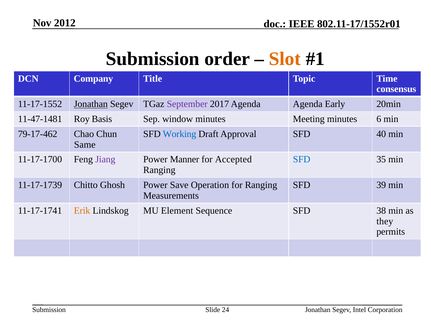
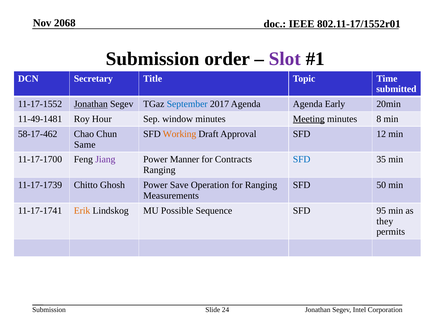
2012: 2012 -> 2068
Slot colour: orange -> purple
Company: Company -> Secretary
consensus: consensus -> submitted
September colour: purple -> blue
11-47-1481: 11-47-1481 -> 11-49-1481
Basis: Basis -> Hour
Meeting underline: none -> present
6: 6 -> 8
79-17-462: 79-17-462 -> 58-17-462
Working colour: blue -> orange
40: 40 -> 12
Accepted: Accepted -> Contracts
39: 39 -> 50
Element: Element -> Possible
38: 38 -> 95
